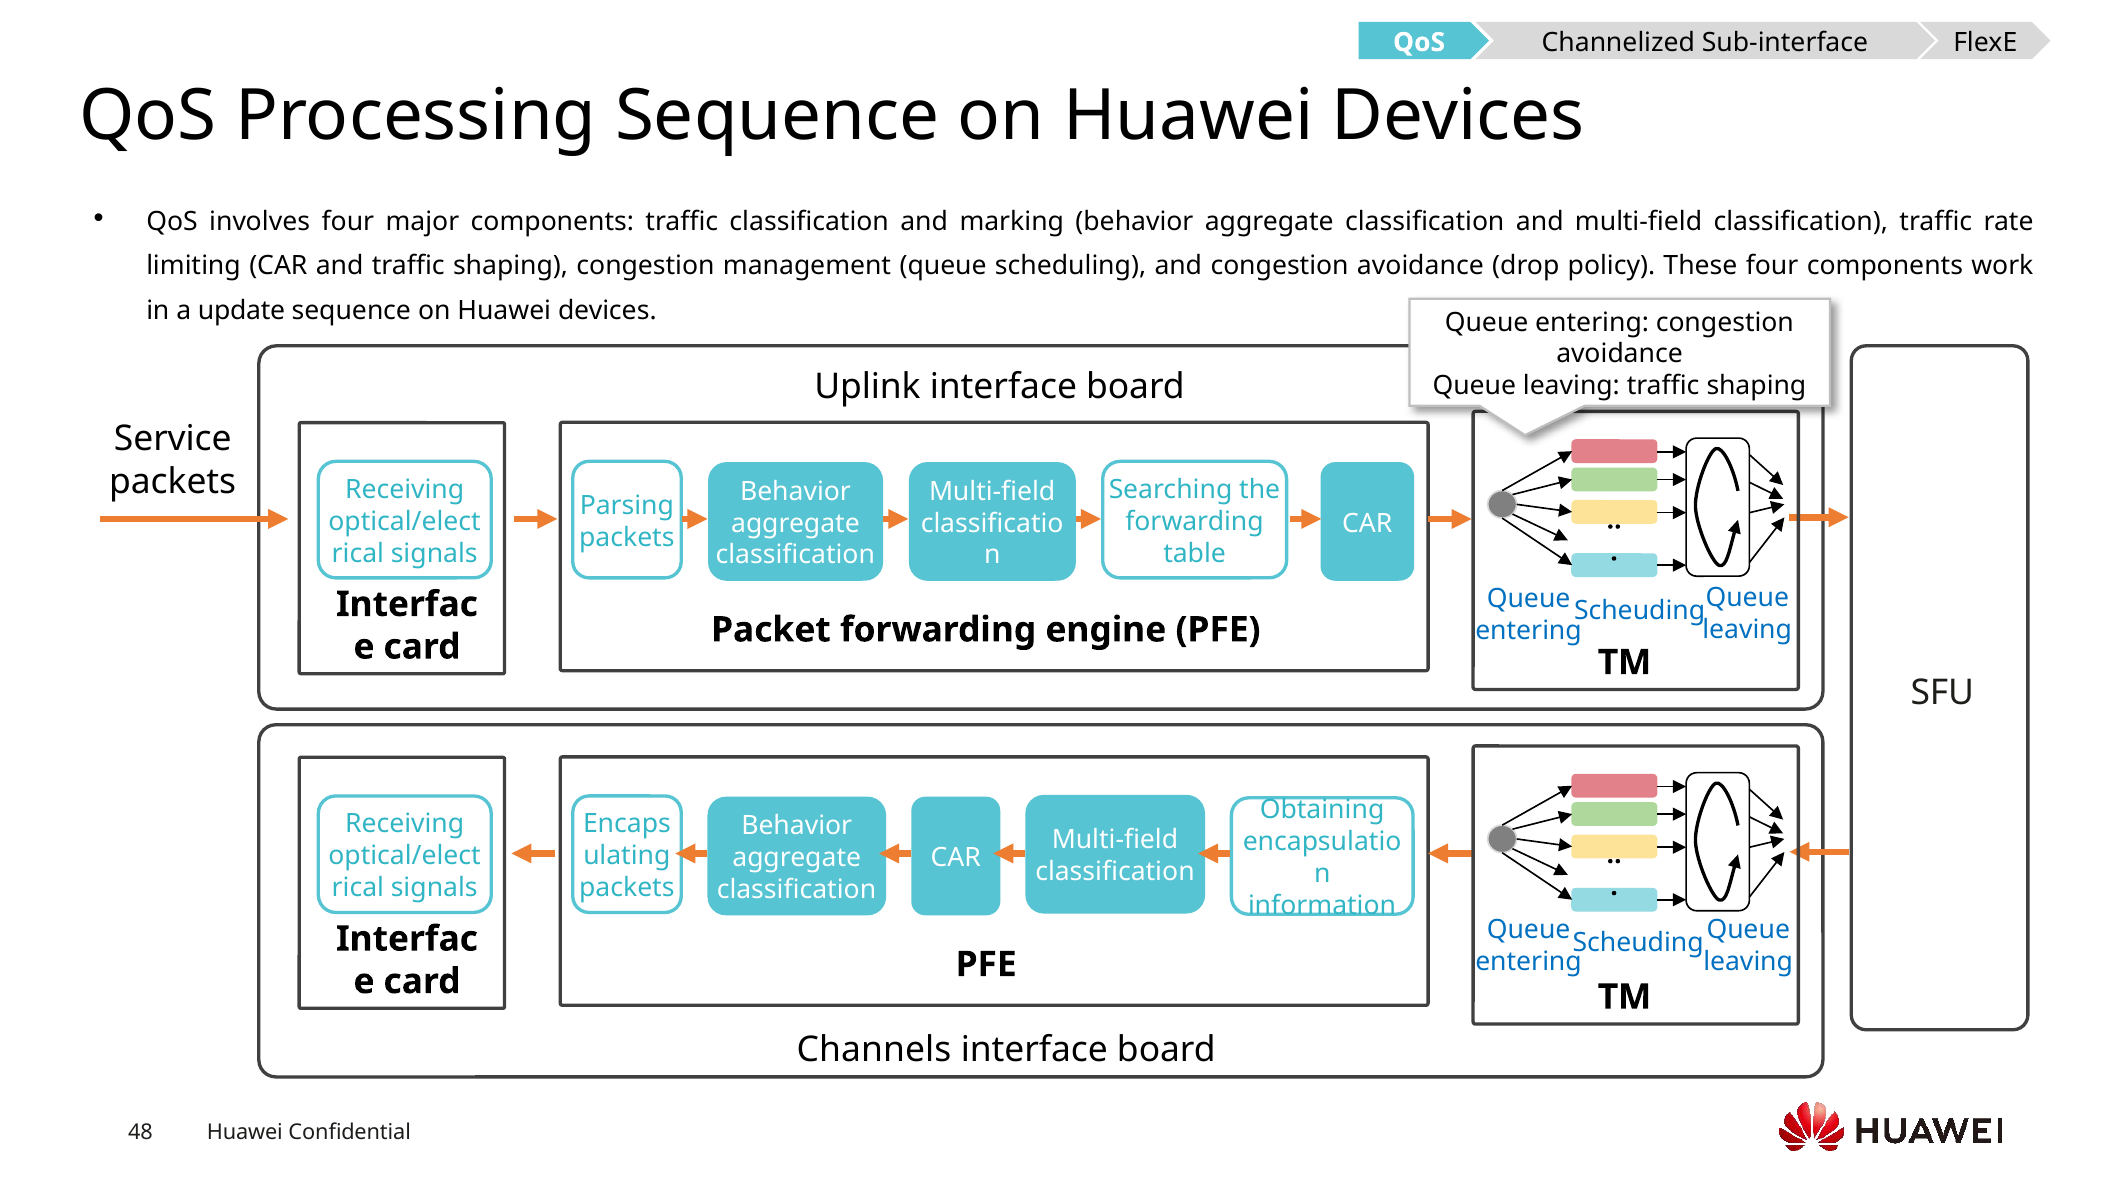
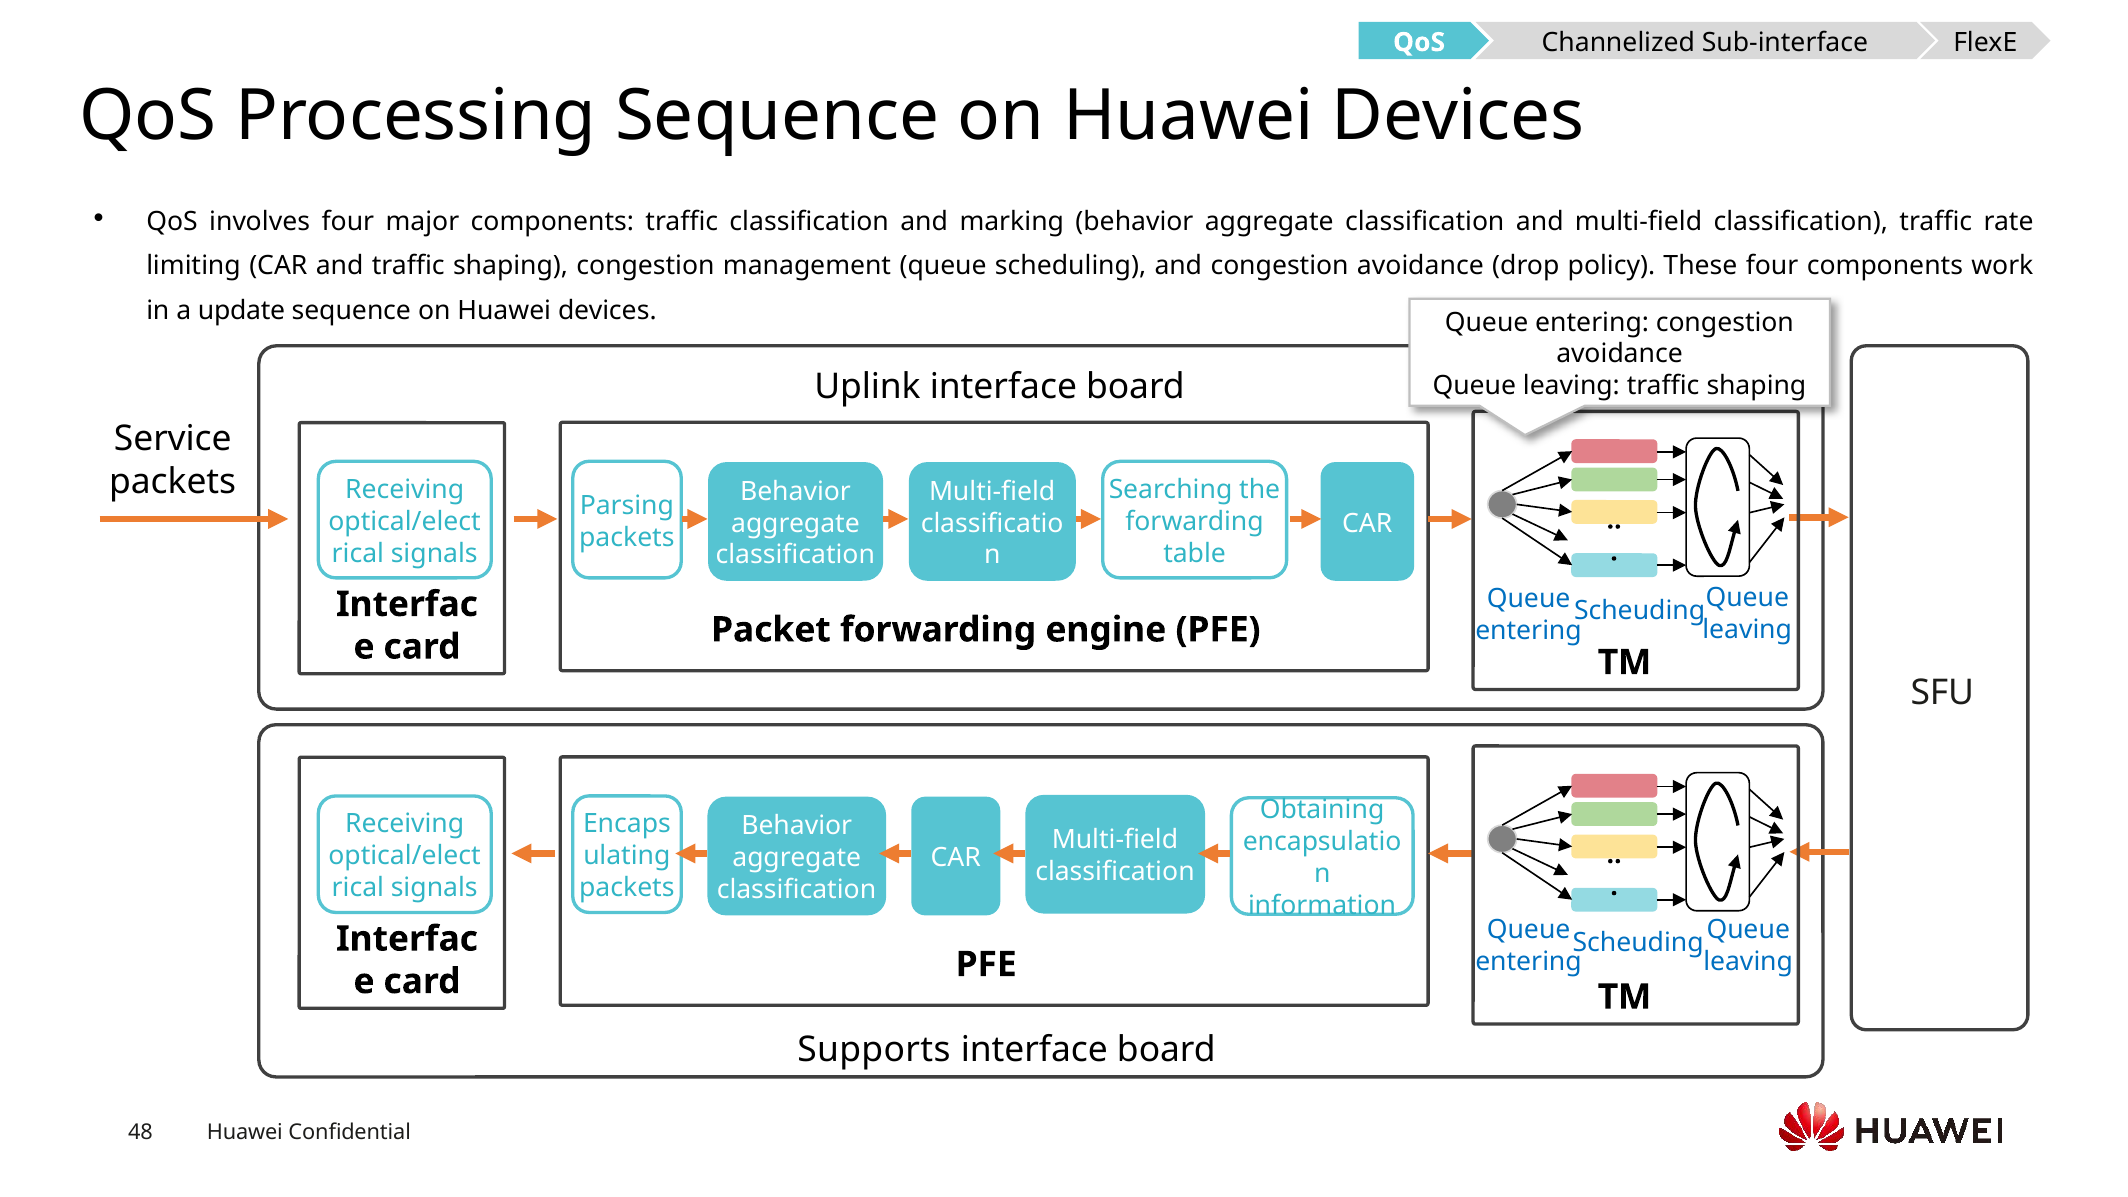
Channels: Channels -> Supports
